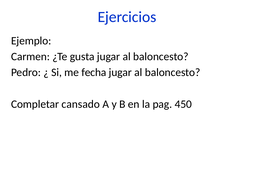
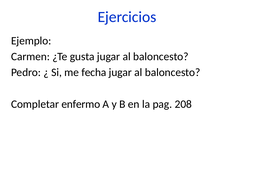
cansado: cansado -> enfermo
450: 450 -> 208
